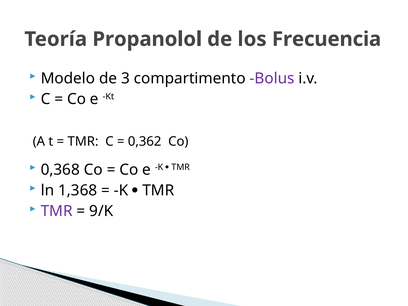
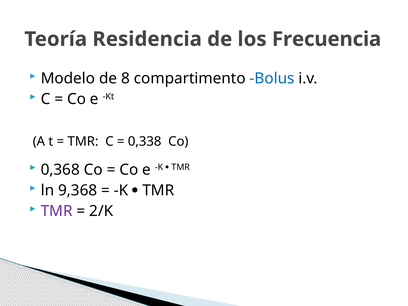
Propanolol: Propanolol -> Residencia
3: 3 -> 8
Bolus colour: purple -> blue
0,362: 0,362 -> 0,338
1,368: 1,368 -> 9,368
9/K: 9/K -> 2/K
